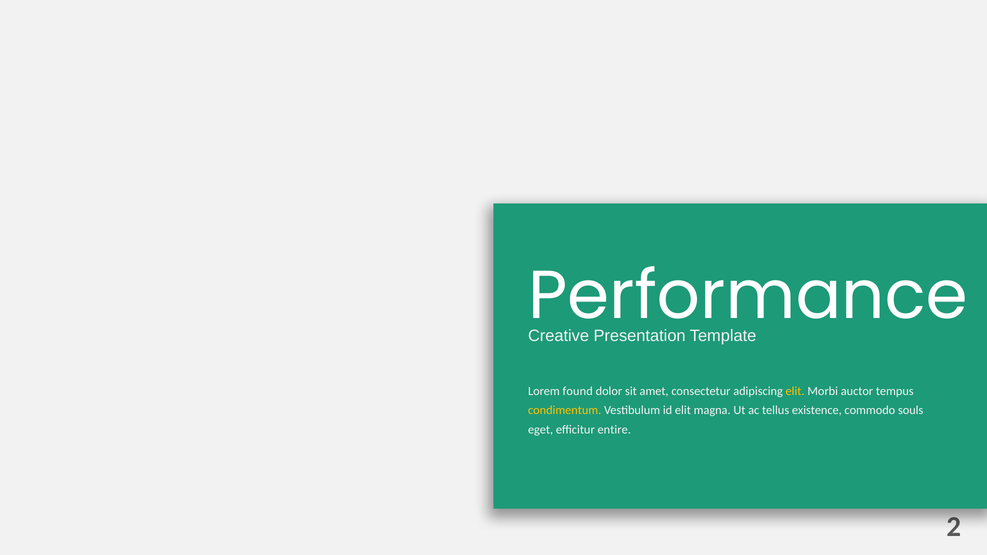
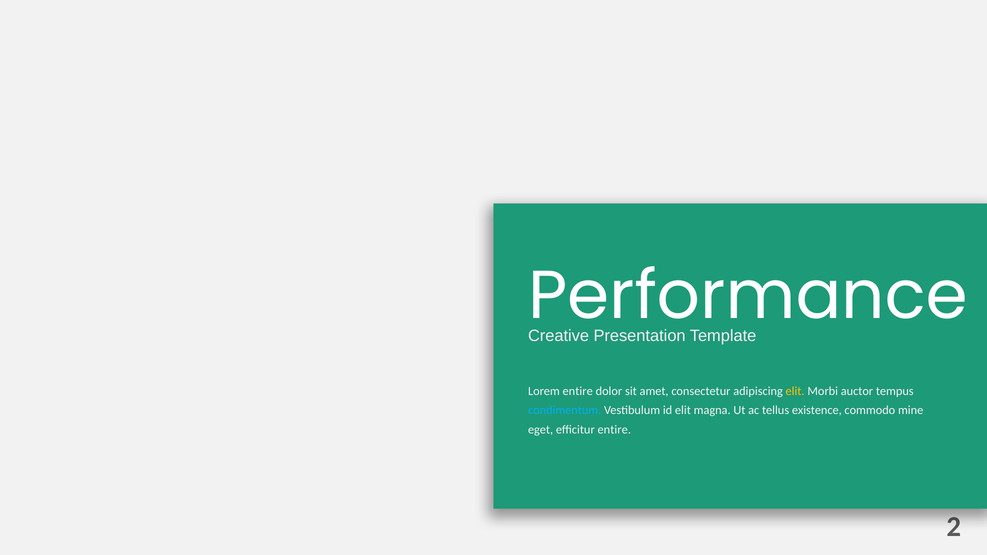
Lorem found: found -> entire
condimentum colour: yellow -> light blue
souls: souls -> mine
